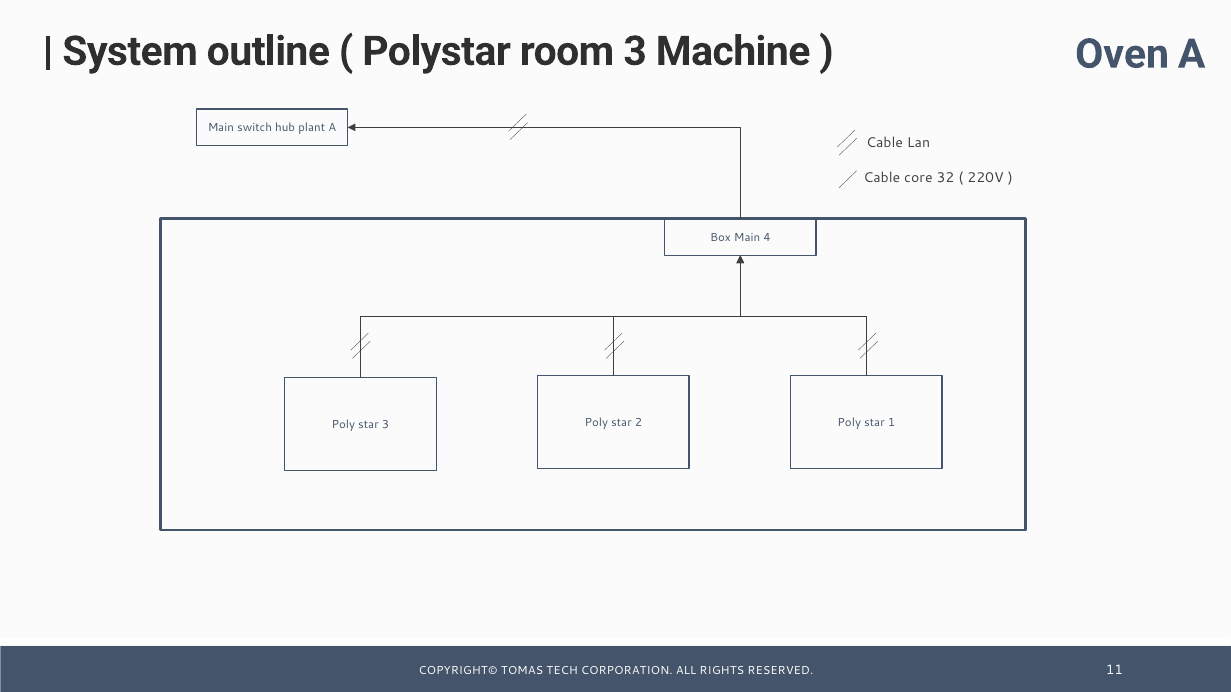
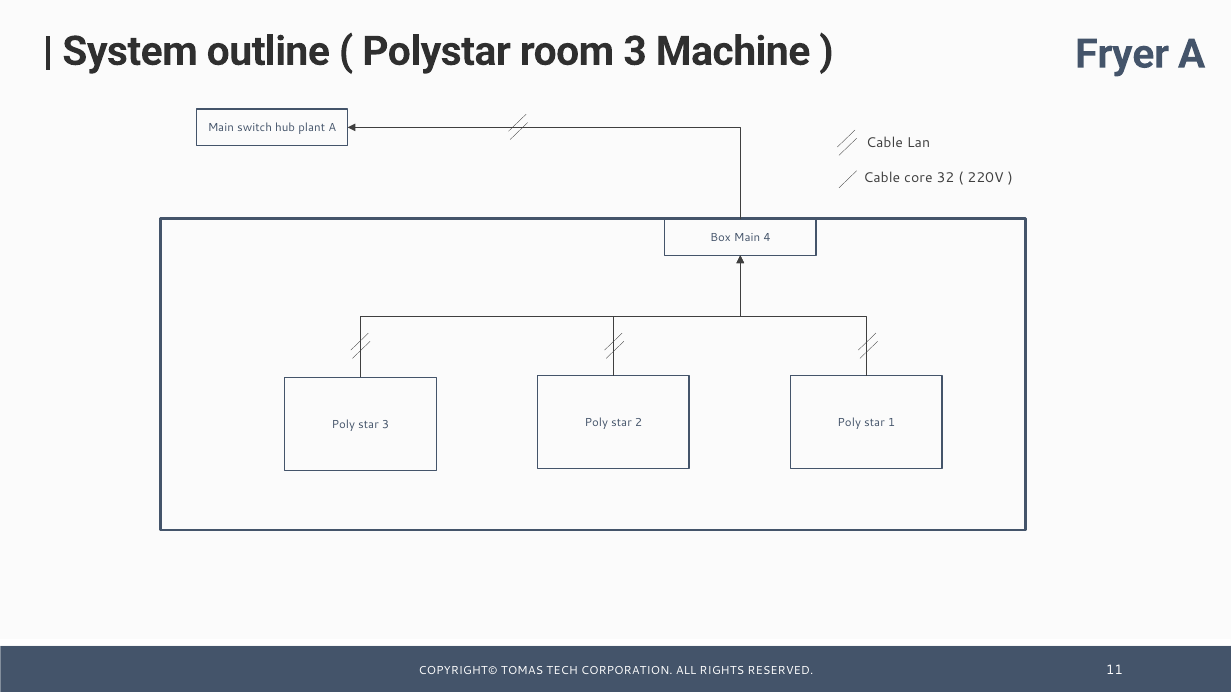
Oven: Oven -> Fryer
